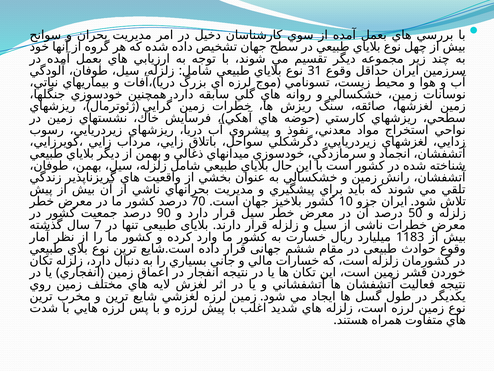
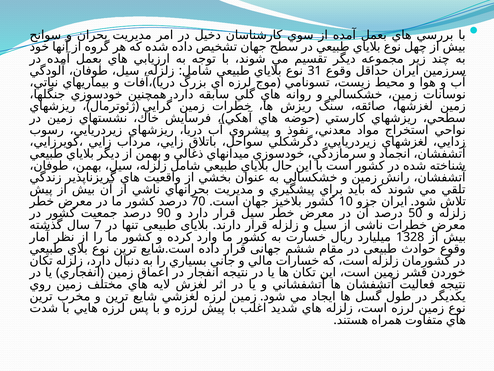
1183: 1183 -> 1328
